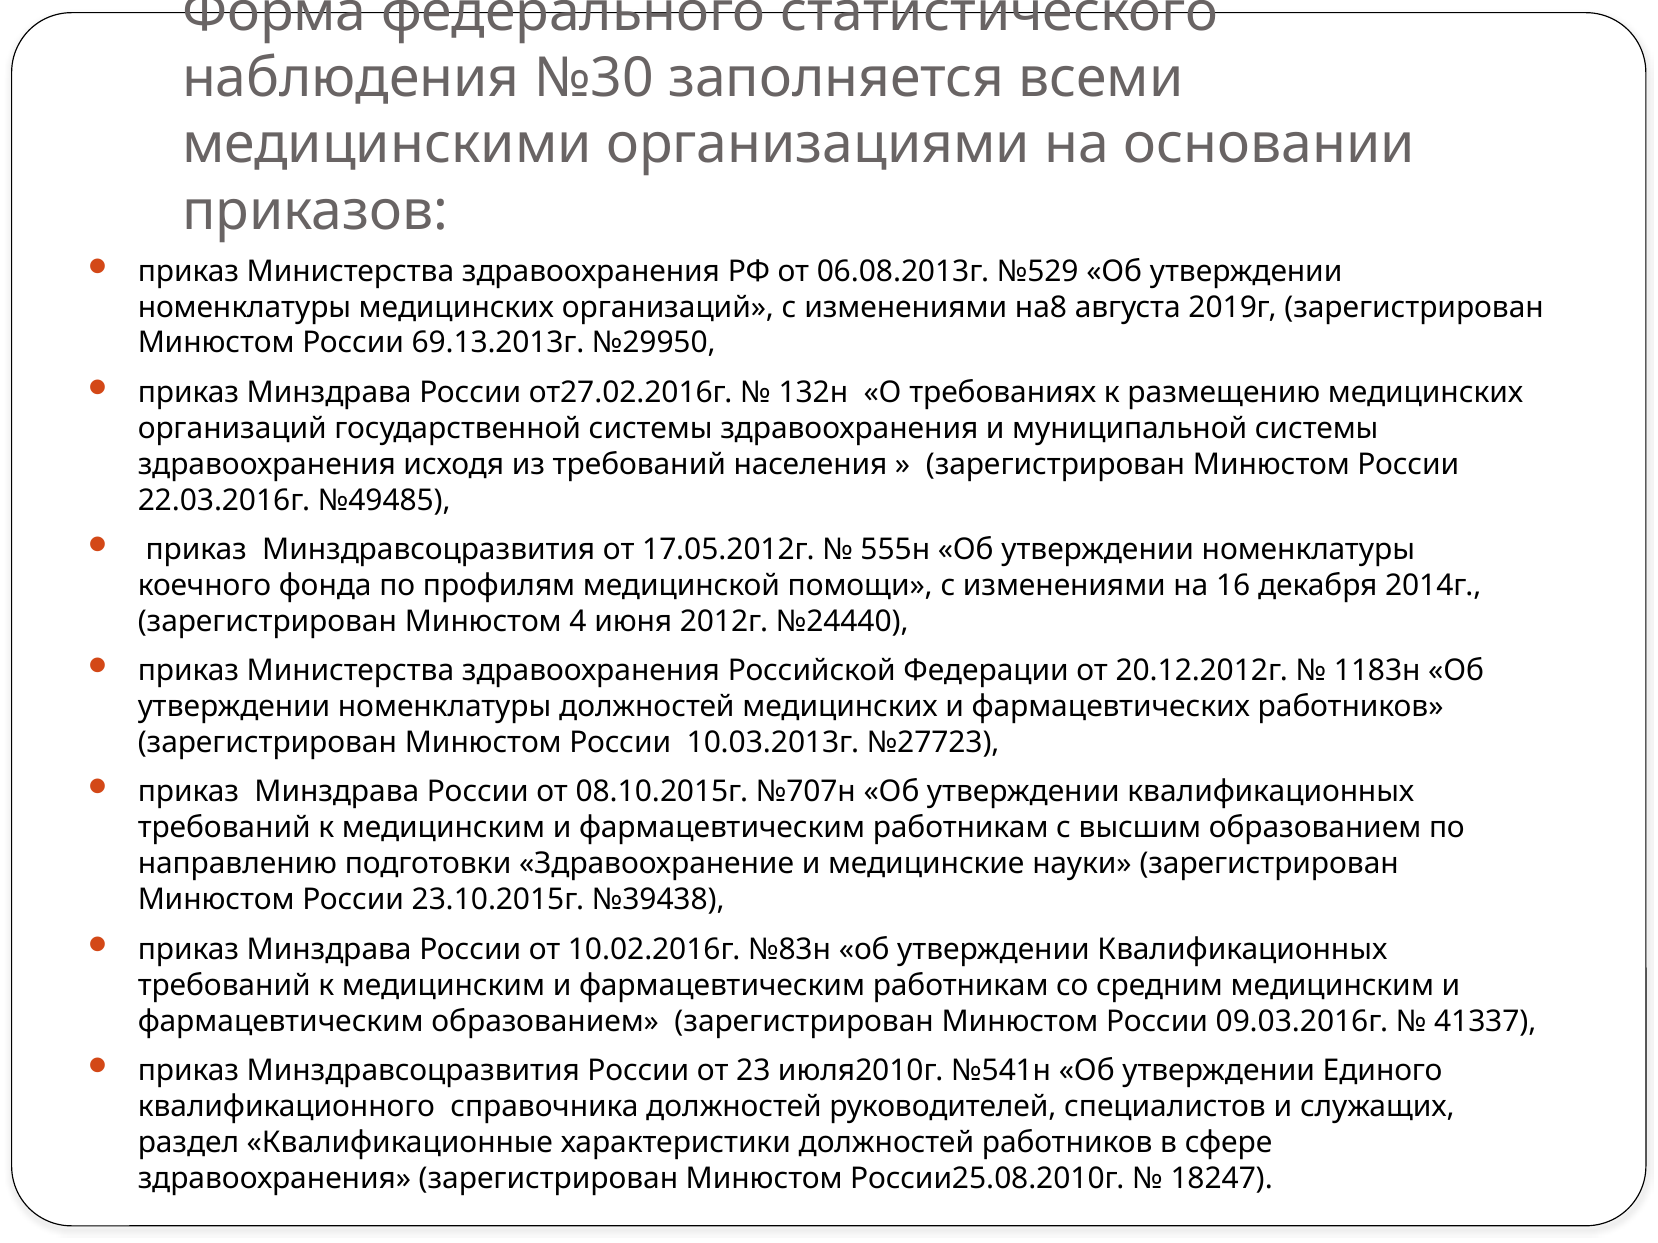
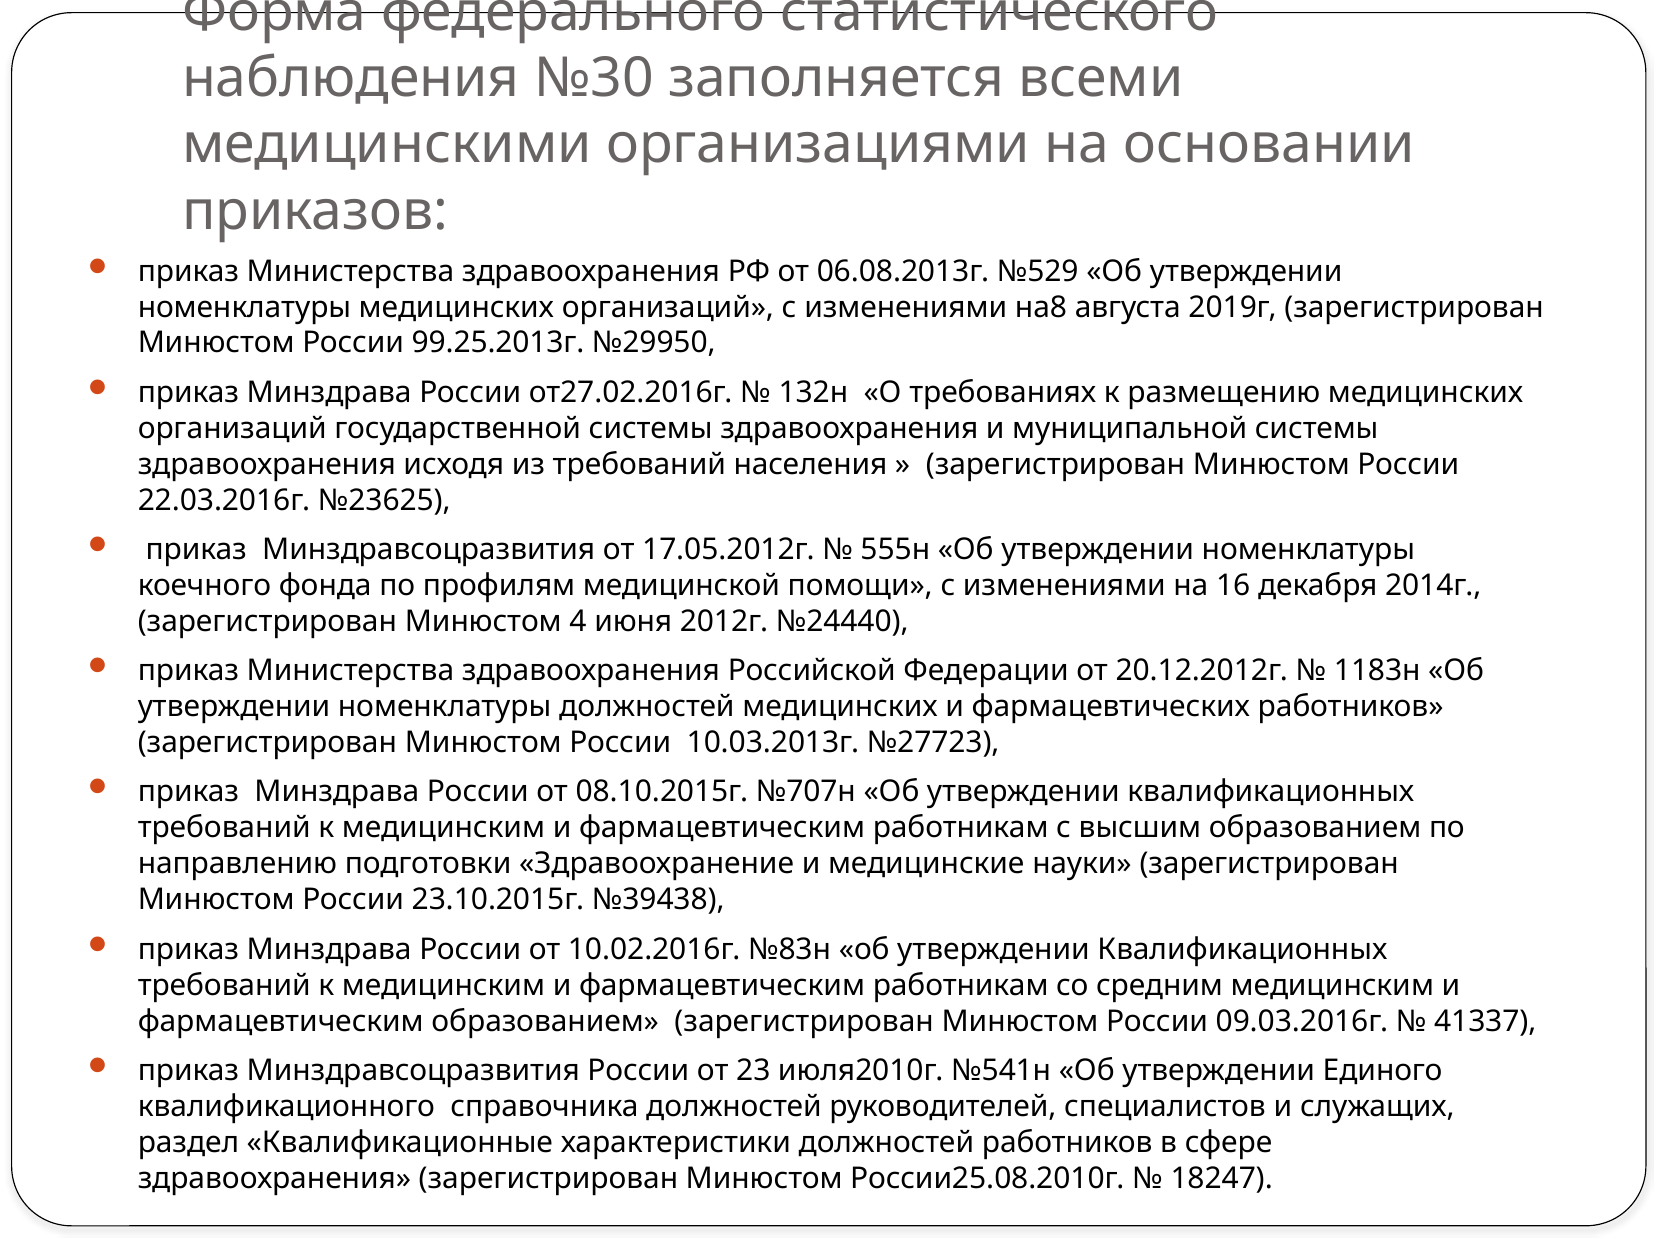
69.13.2013г: 69.13.2013г -> 99.25.2013г
№49485: №49485 -> №23625
